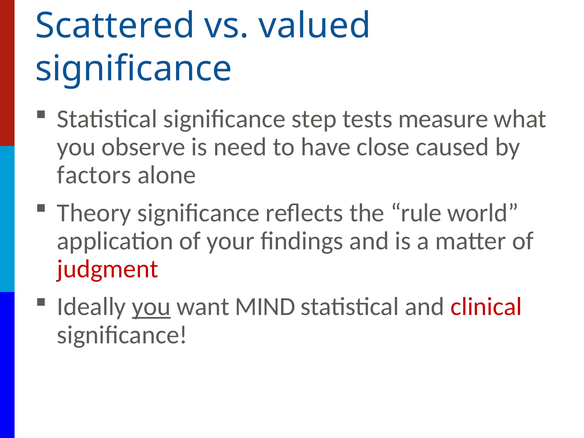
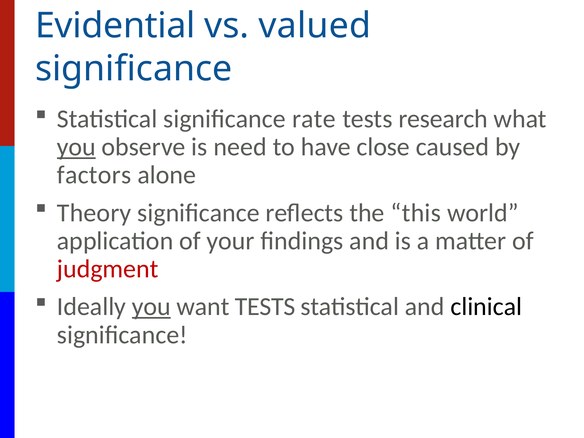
Scattered: Scattered -> Evidential
step: step -> rate
measure: measure -> research
you at (76, 147) underline: none -> present
rule: rule -> this
want MIND: MIND -> TESTS
clinical colour: red -> black
